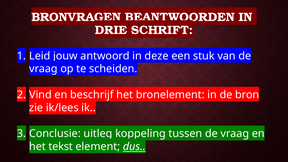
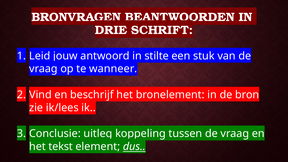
deze: deze -> stilte
scheiden: scheiden -> wanneer
